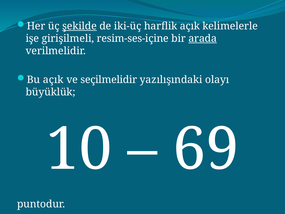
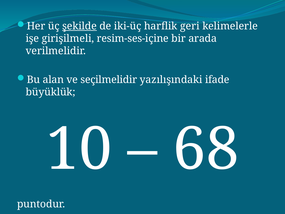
harflik açık: açık -> geri
arada underline: present -> none
Bu açık: açık -> alan
olayı: olayı -> ifade
69: 69 -> 68
